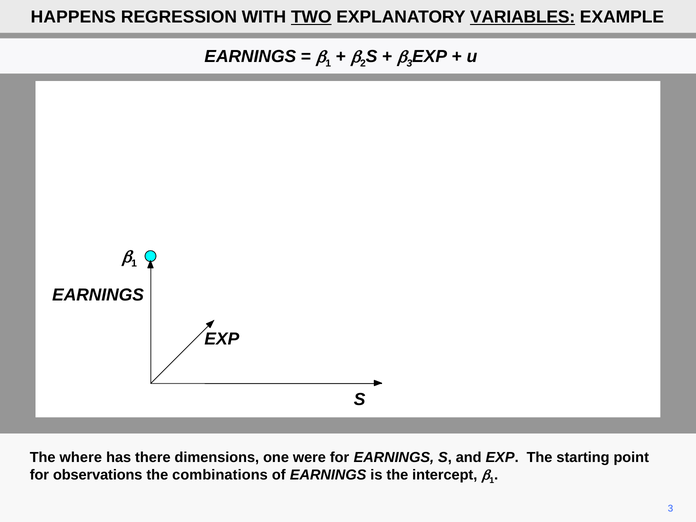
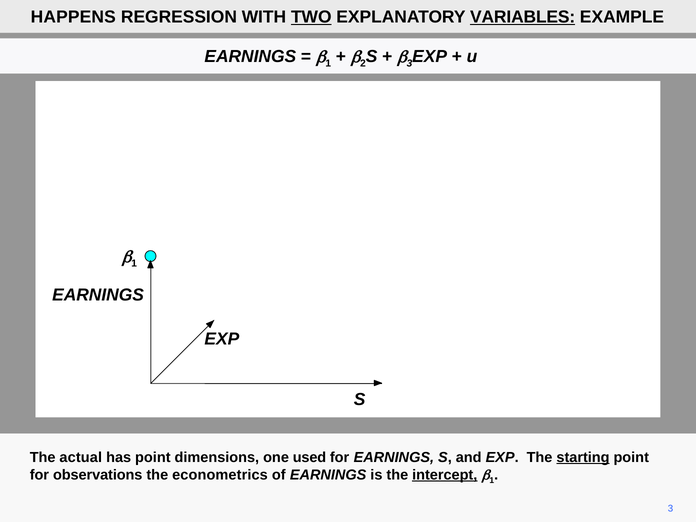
where: where -> actual
has there: there -> point
were: were -> used
starting underline: none -> present
combinations: combinations -> econometrics
intercept underline: none -> present
